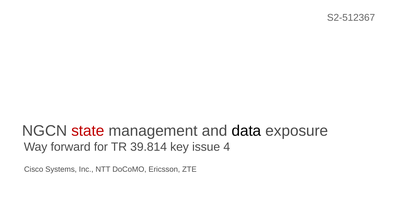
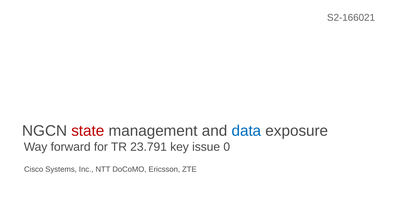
S2-512367: S2-512367 -> S2-166021
data colour: black -> blue
39.814: 39.814 -> 23.791
4: 4 -> 0
